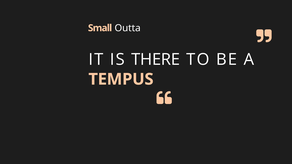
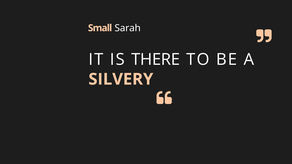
Outta: Outta -> Sarah
TEMPUS: TEMPUS -> SILVERY
